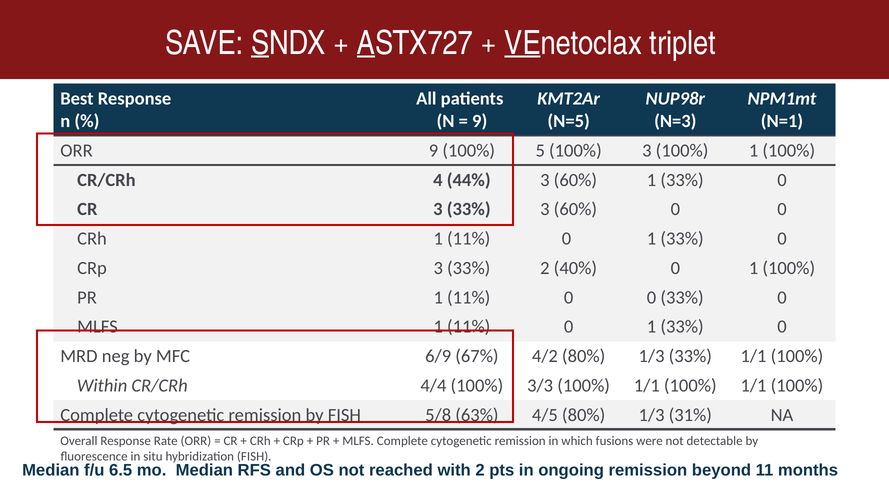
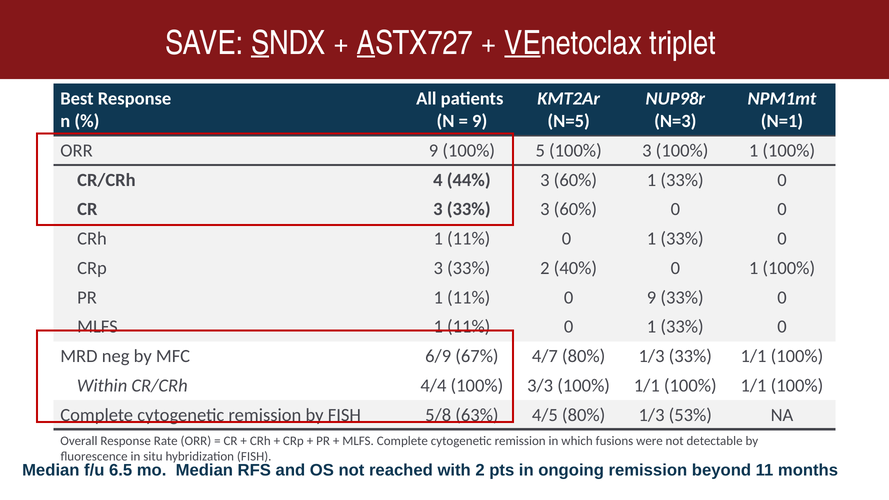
11% 0 0: 0 -> 9
4/2: 4/2 -> 4/7
31%: 31% -> 53%
